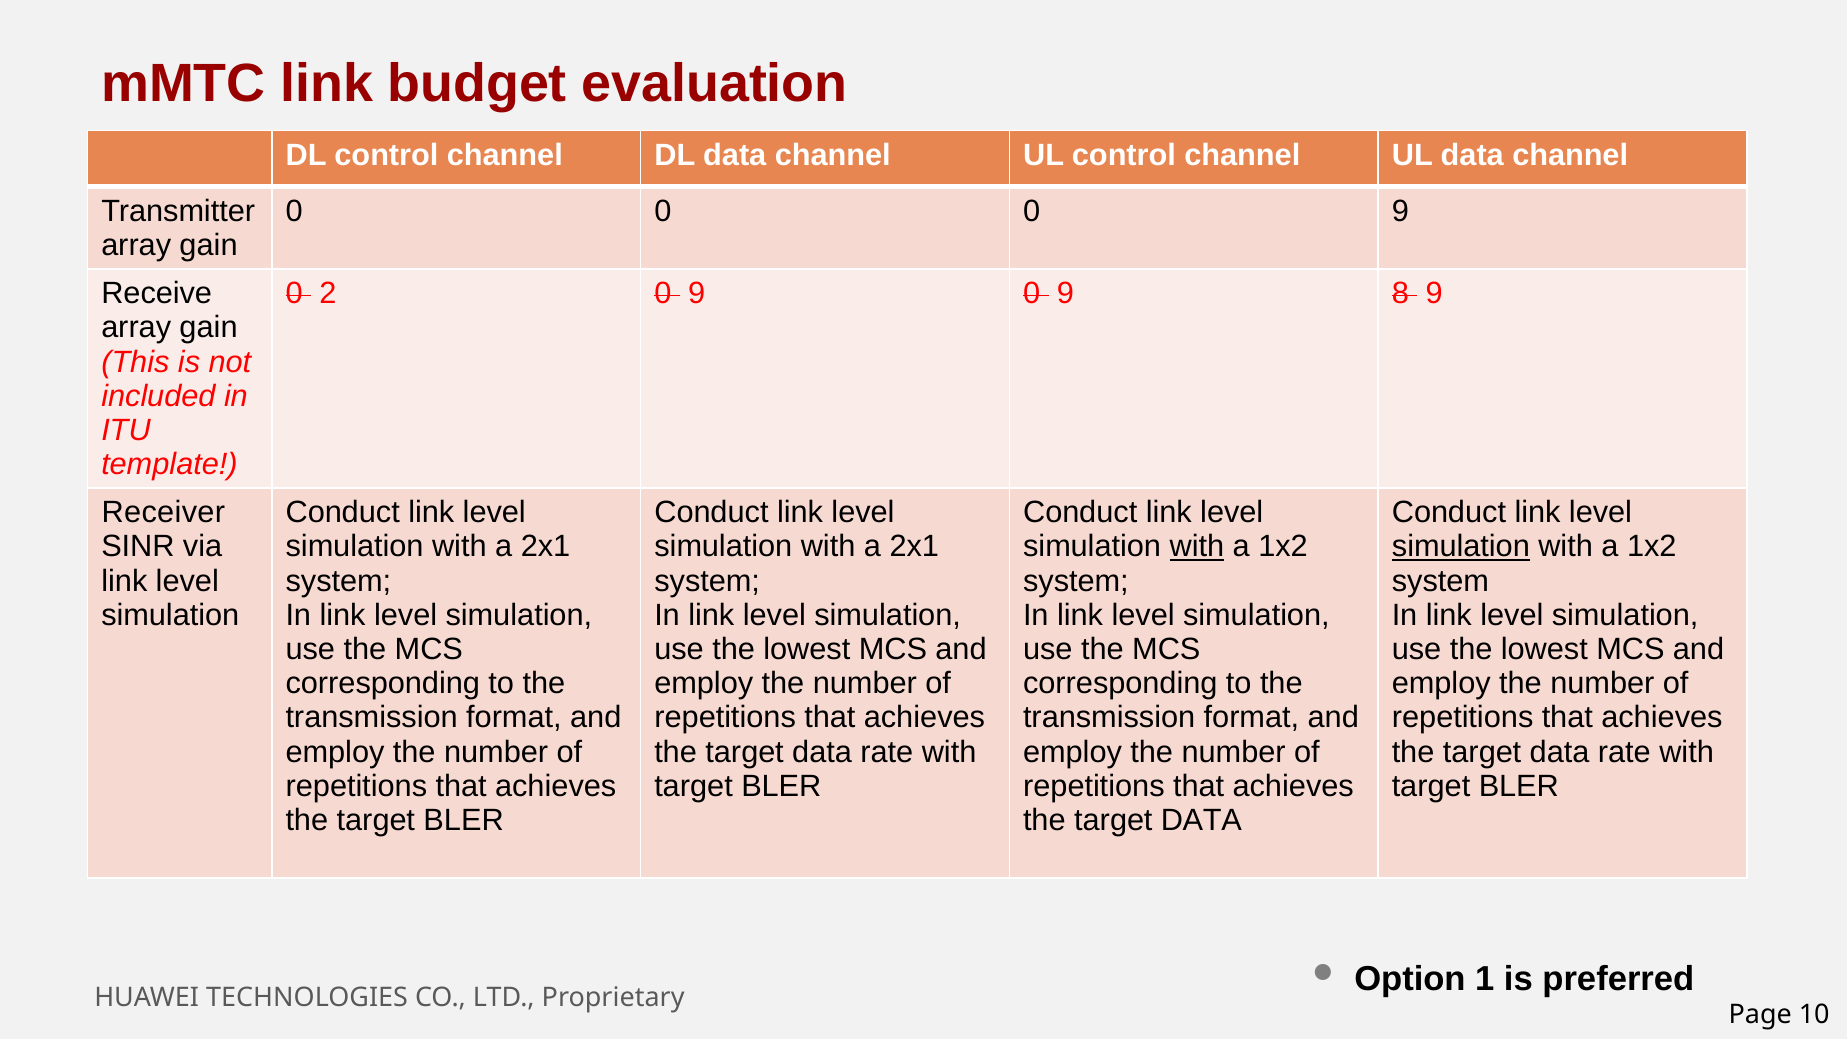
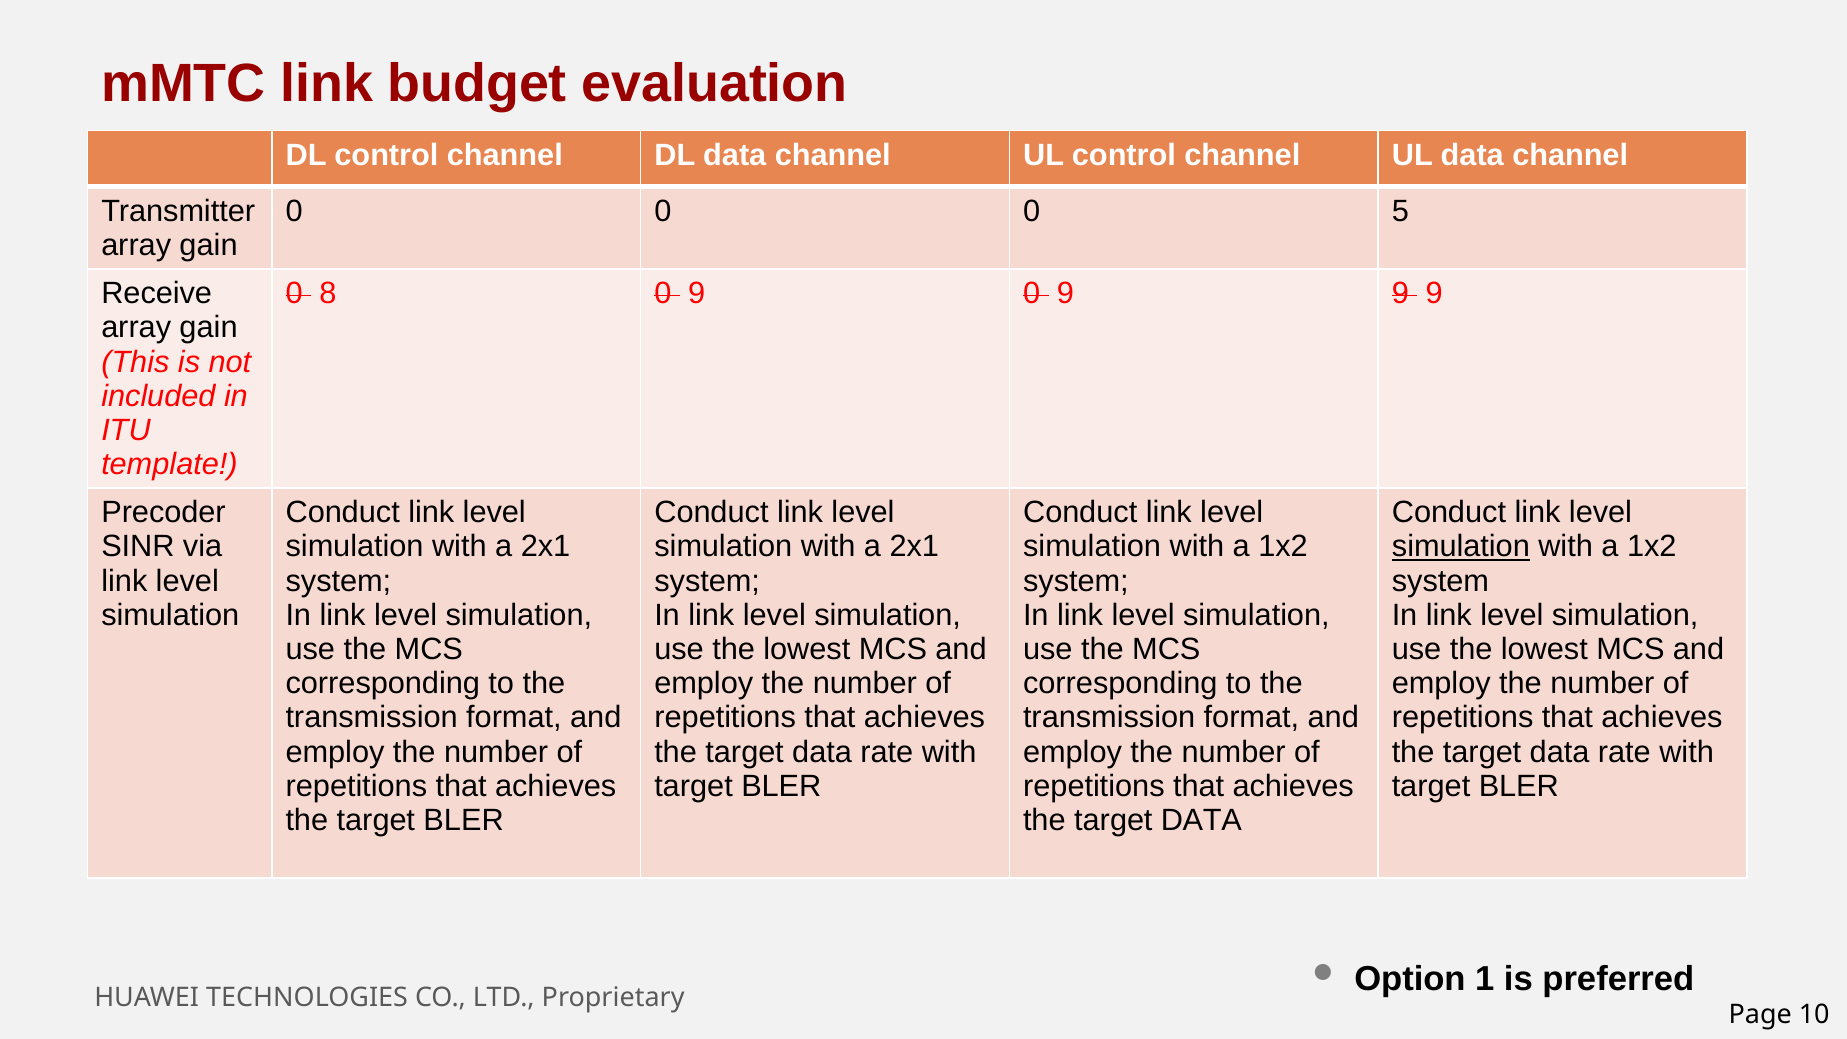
0 0 9: 9 -> 5
2: 2 -> 8
0 9 8: 8 -> 9
Receiver: Receiver -> Precoder
with at (1197, 547) underline: present -> none
